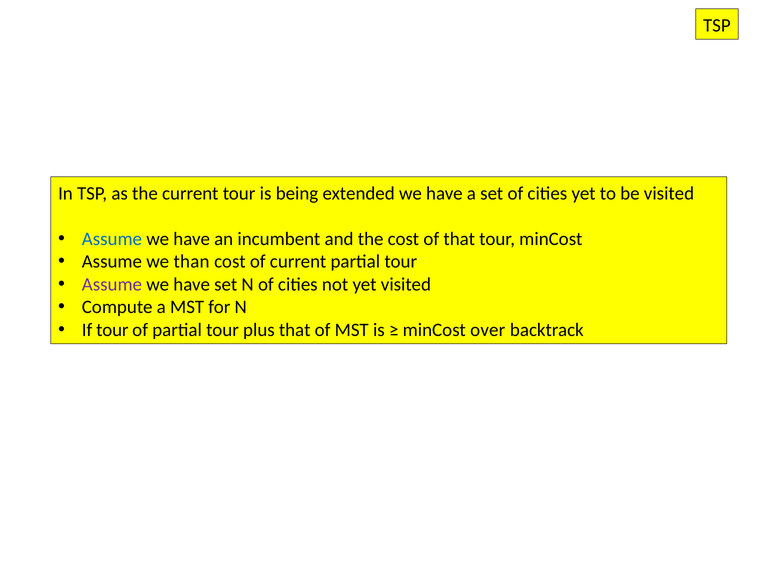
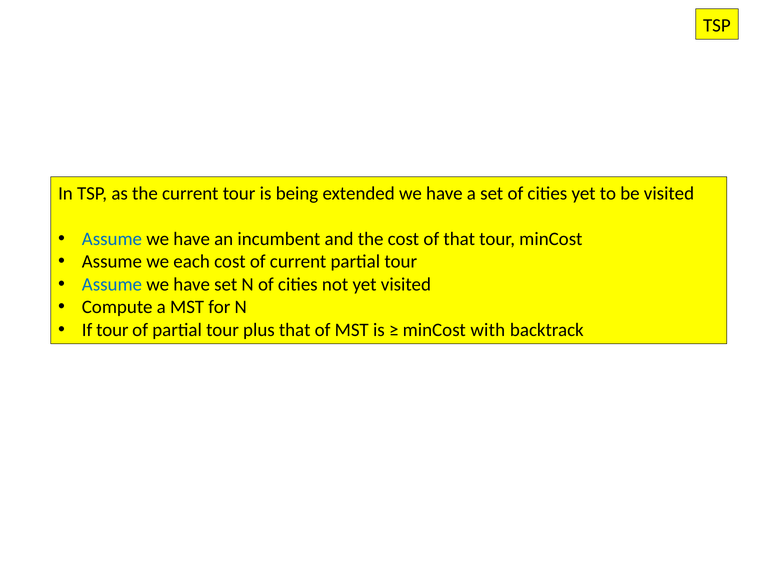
than: than -> each
Assume at (112, 284) colour: purple -> blue
over: over -> with
